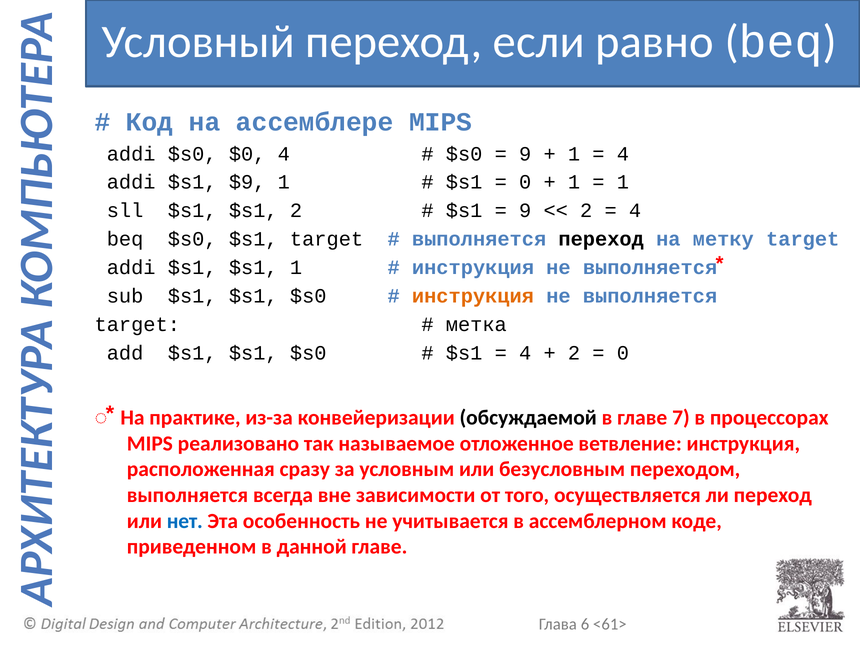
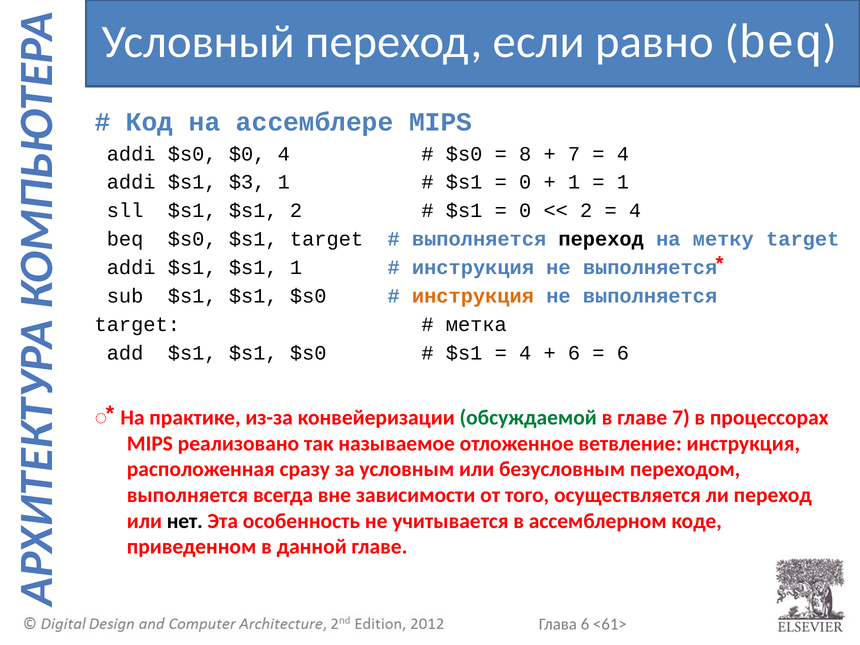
9 at (525, 154): 9 -> 8
1 at (574, 154): 1 -> 7
$9: $9 -> $3
9 at (525, 211): 9 -> 0
2 at (574, 353): 2 -> 6
0 at (623, 353): 0 -> 6
обсуждаемой colour: black -> green
нет colour: blue -> black
